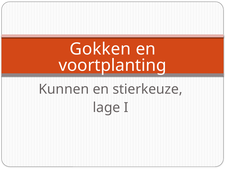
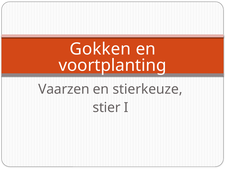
Kunnen: Kunnen -> Vaarzen
lage: lage -> stier
